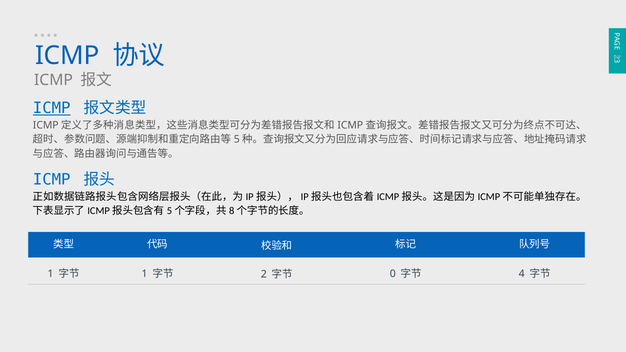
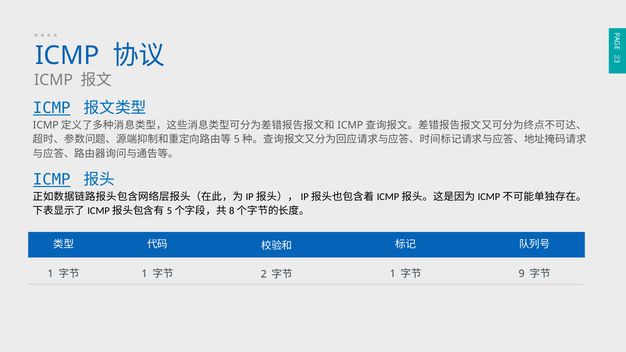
ICMP at (52, 180) underline: none -> present
0 at (393, 274): 0 -> 1
4: 4 -> 9
